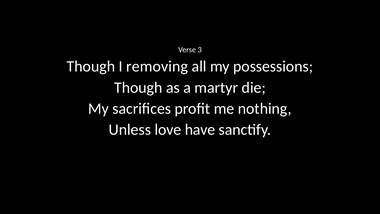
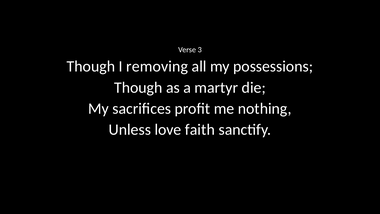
have: have -> faith
